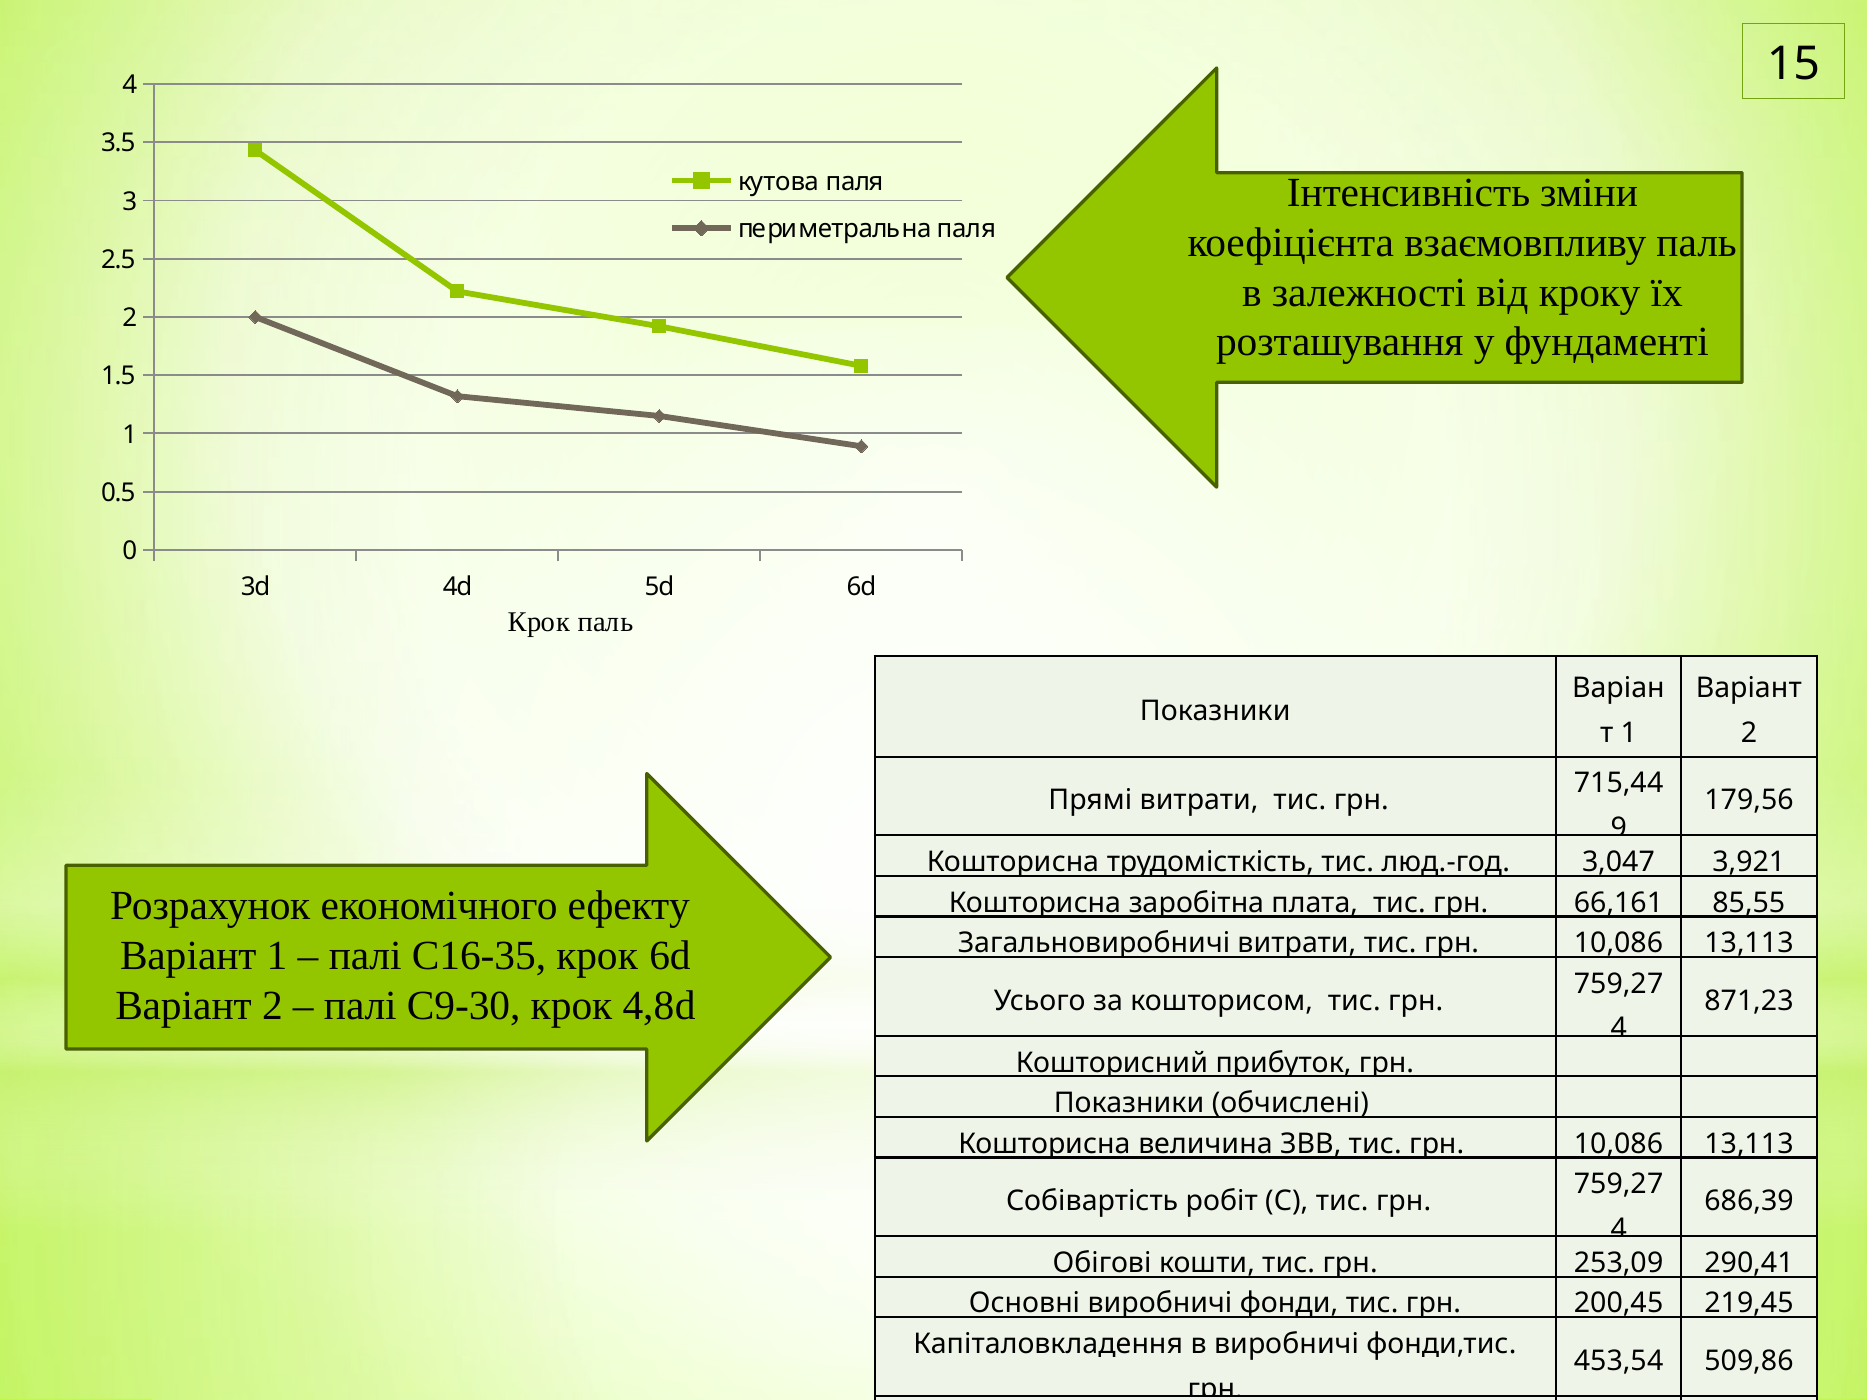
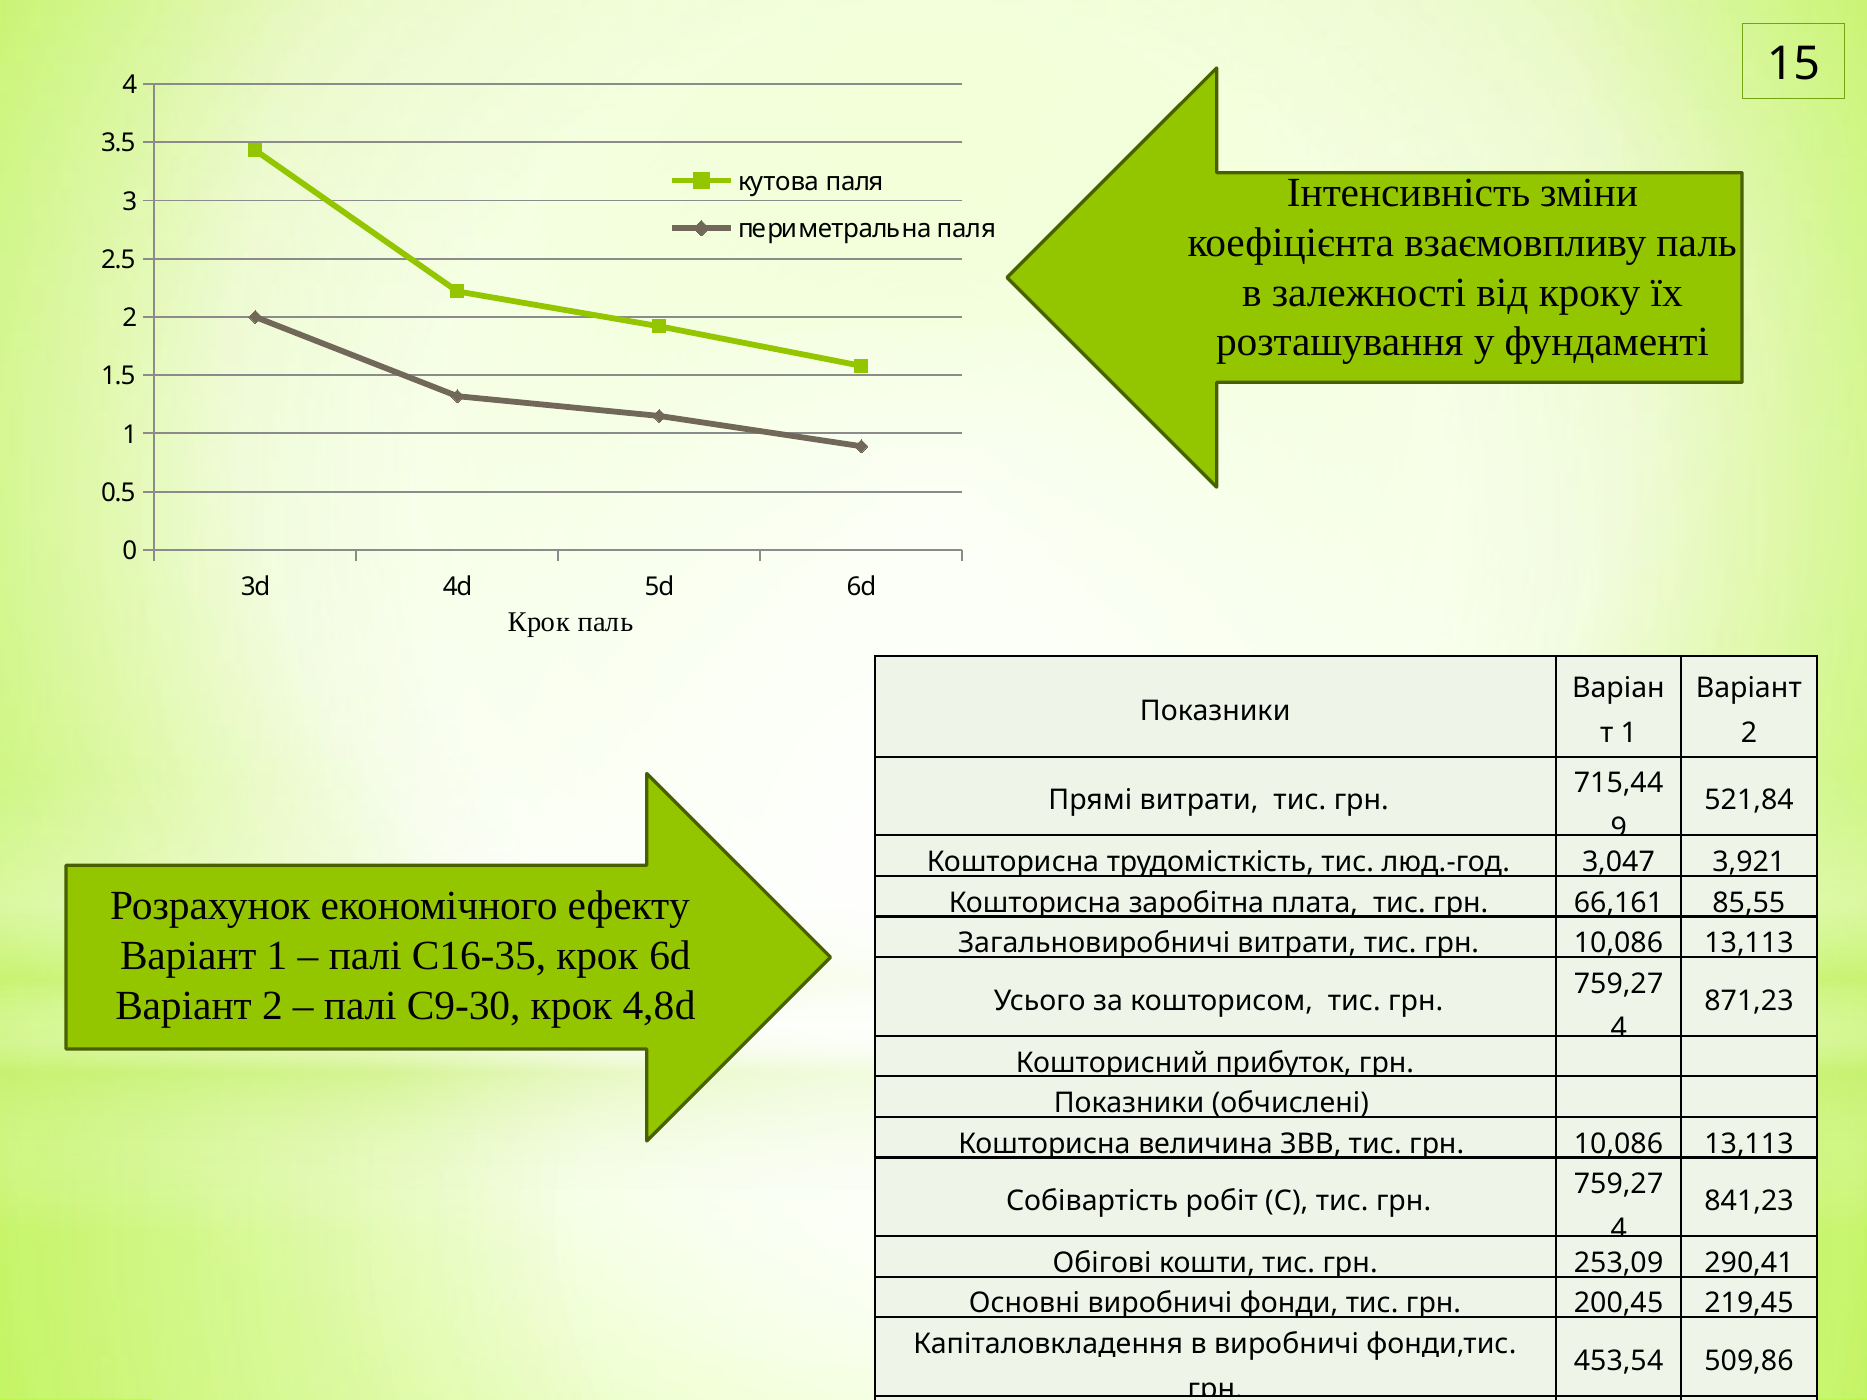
179,56: 179,56 -> 521,84
686,39: 686,39 -> 841,23
